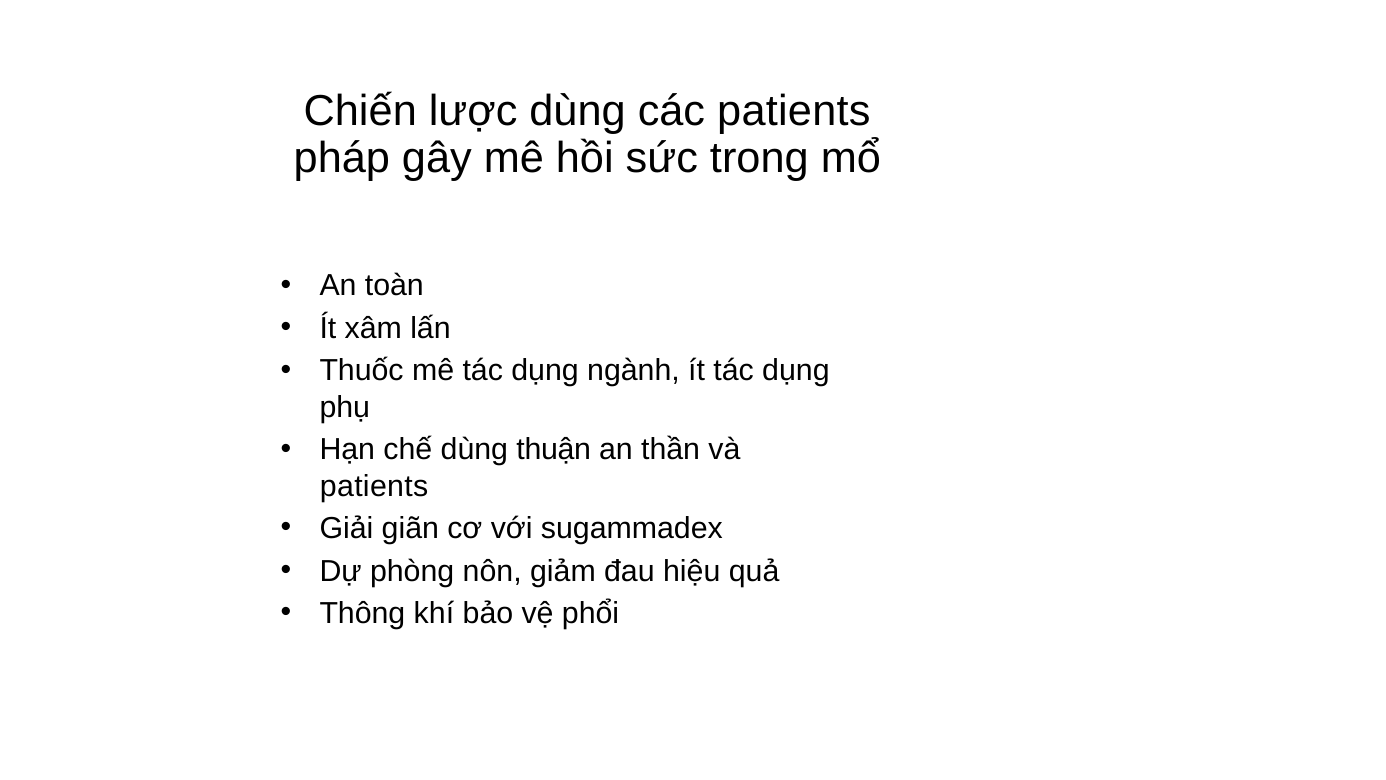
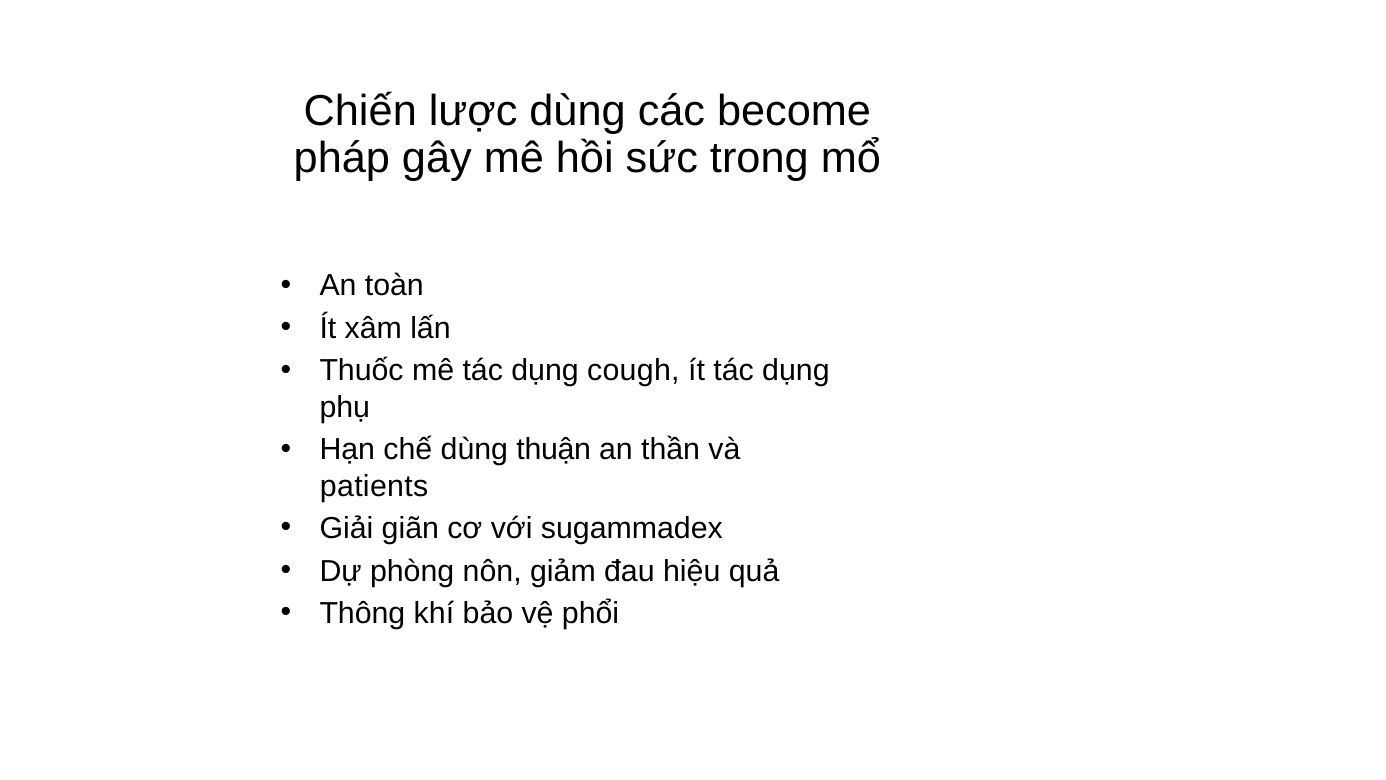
các patients: patients -> become
ngành: ngành -> cough
